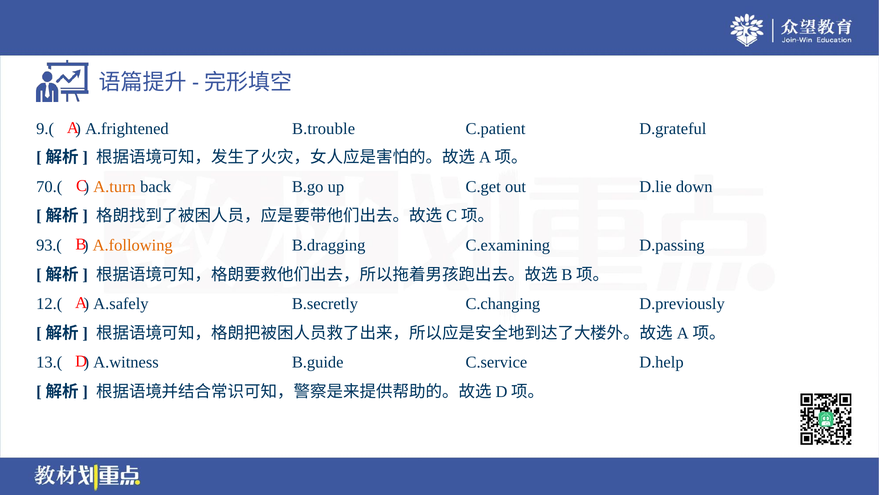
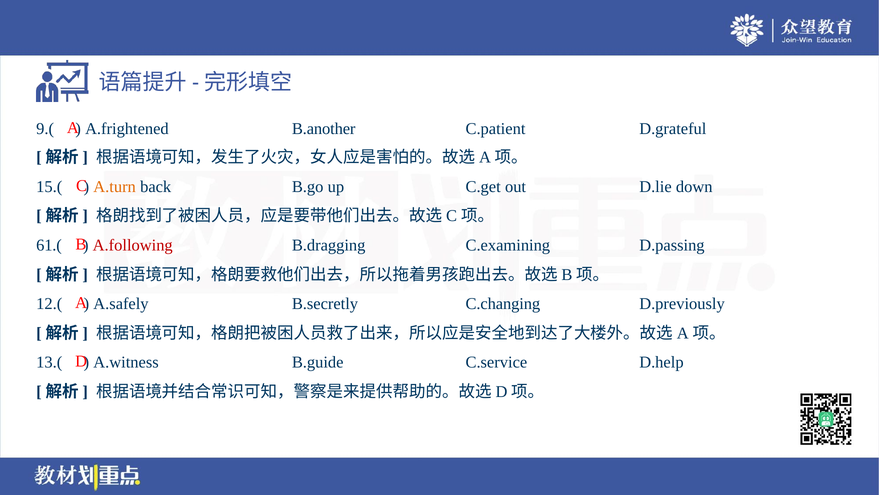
B.trouble: B.trouble -> B.another
70.(: 70.( -> 15.(
93.(: 93.( -> 61.(
A.following colour: orange -> red
